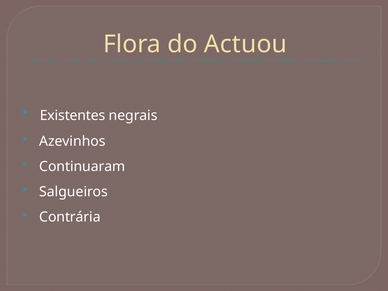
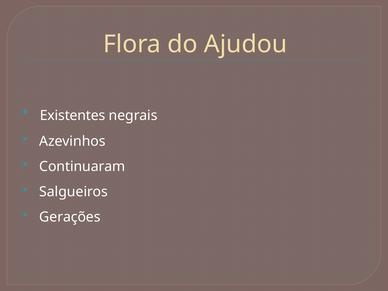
Actuou: Actuou -> Ajudou
Contrária: Contrária -> Gerações
